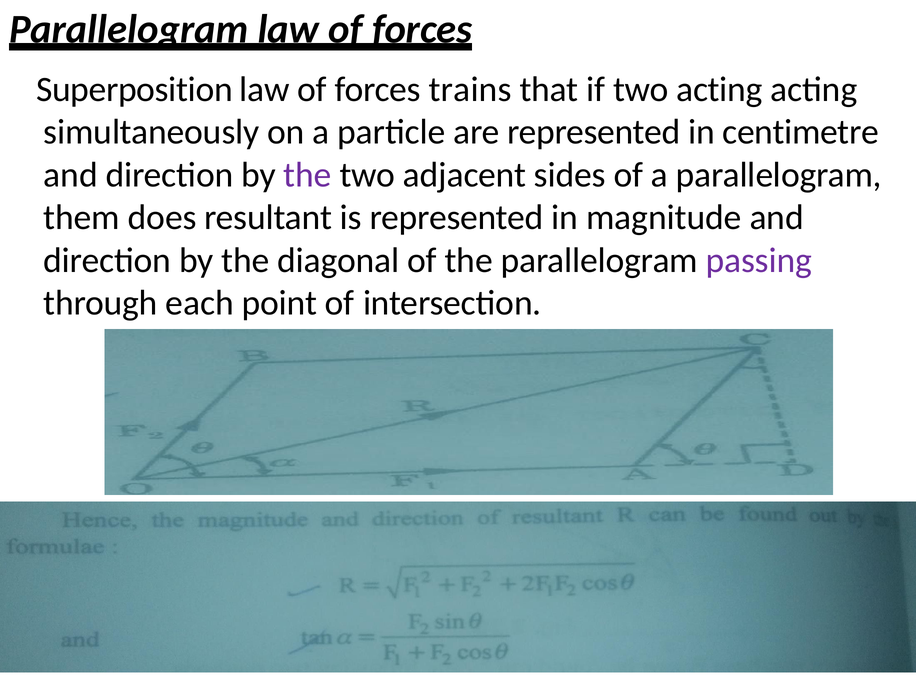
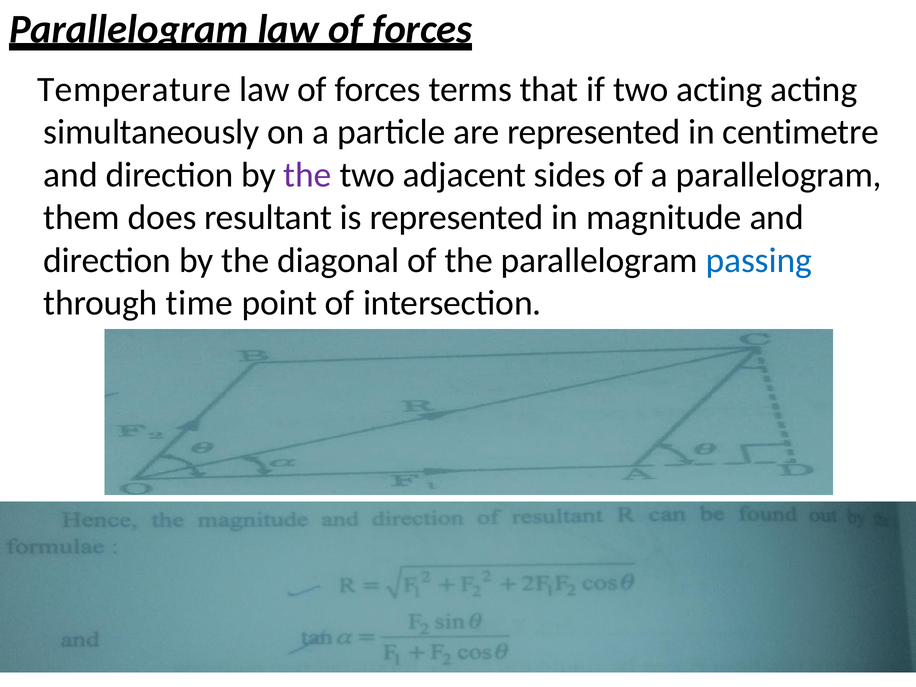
Superposition: Superposition -> Temperature
trains: trains -> terms
passing colour: purple -> blue
each: each -> time
